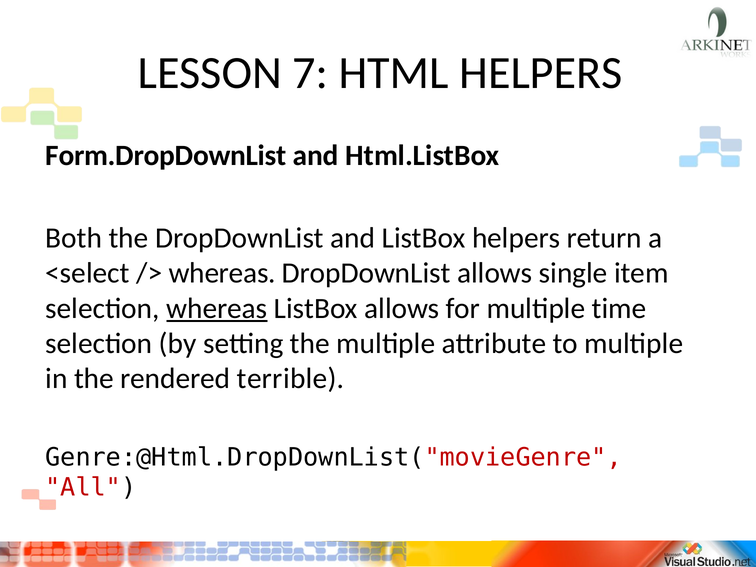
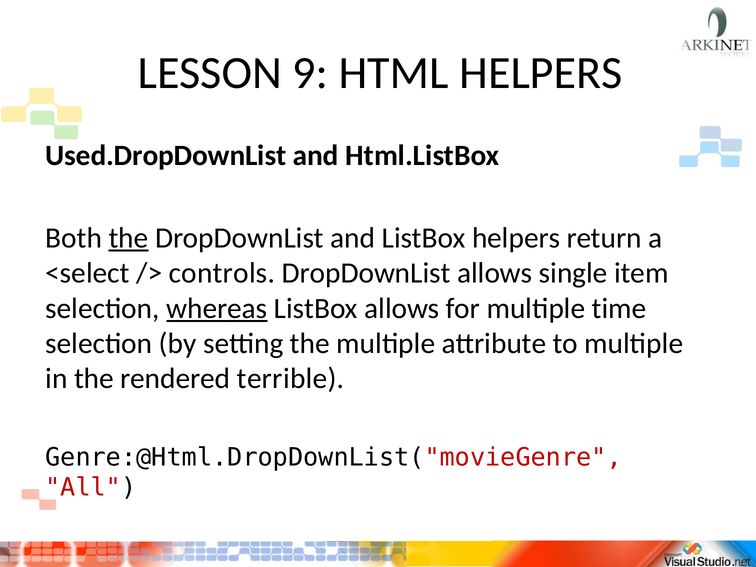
7: 7 -> 9
Form.DropDownList: Form.DropDownList -> Used.DropDownList
the at (129, 238) underline: none -> present
whereas at (222, 273): whereas -> controls
